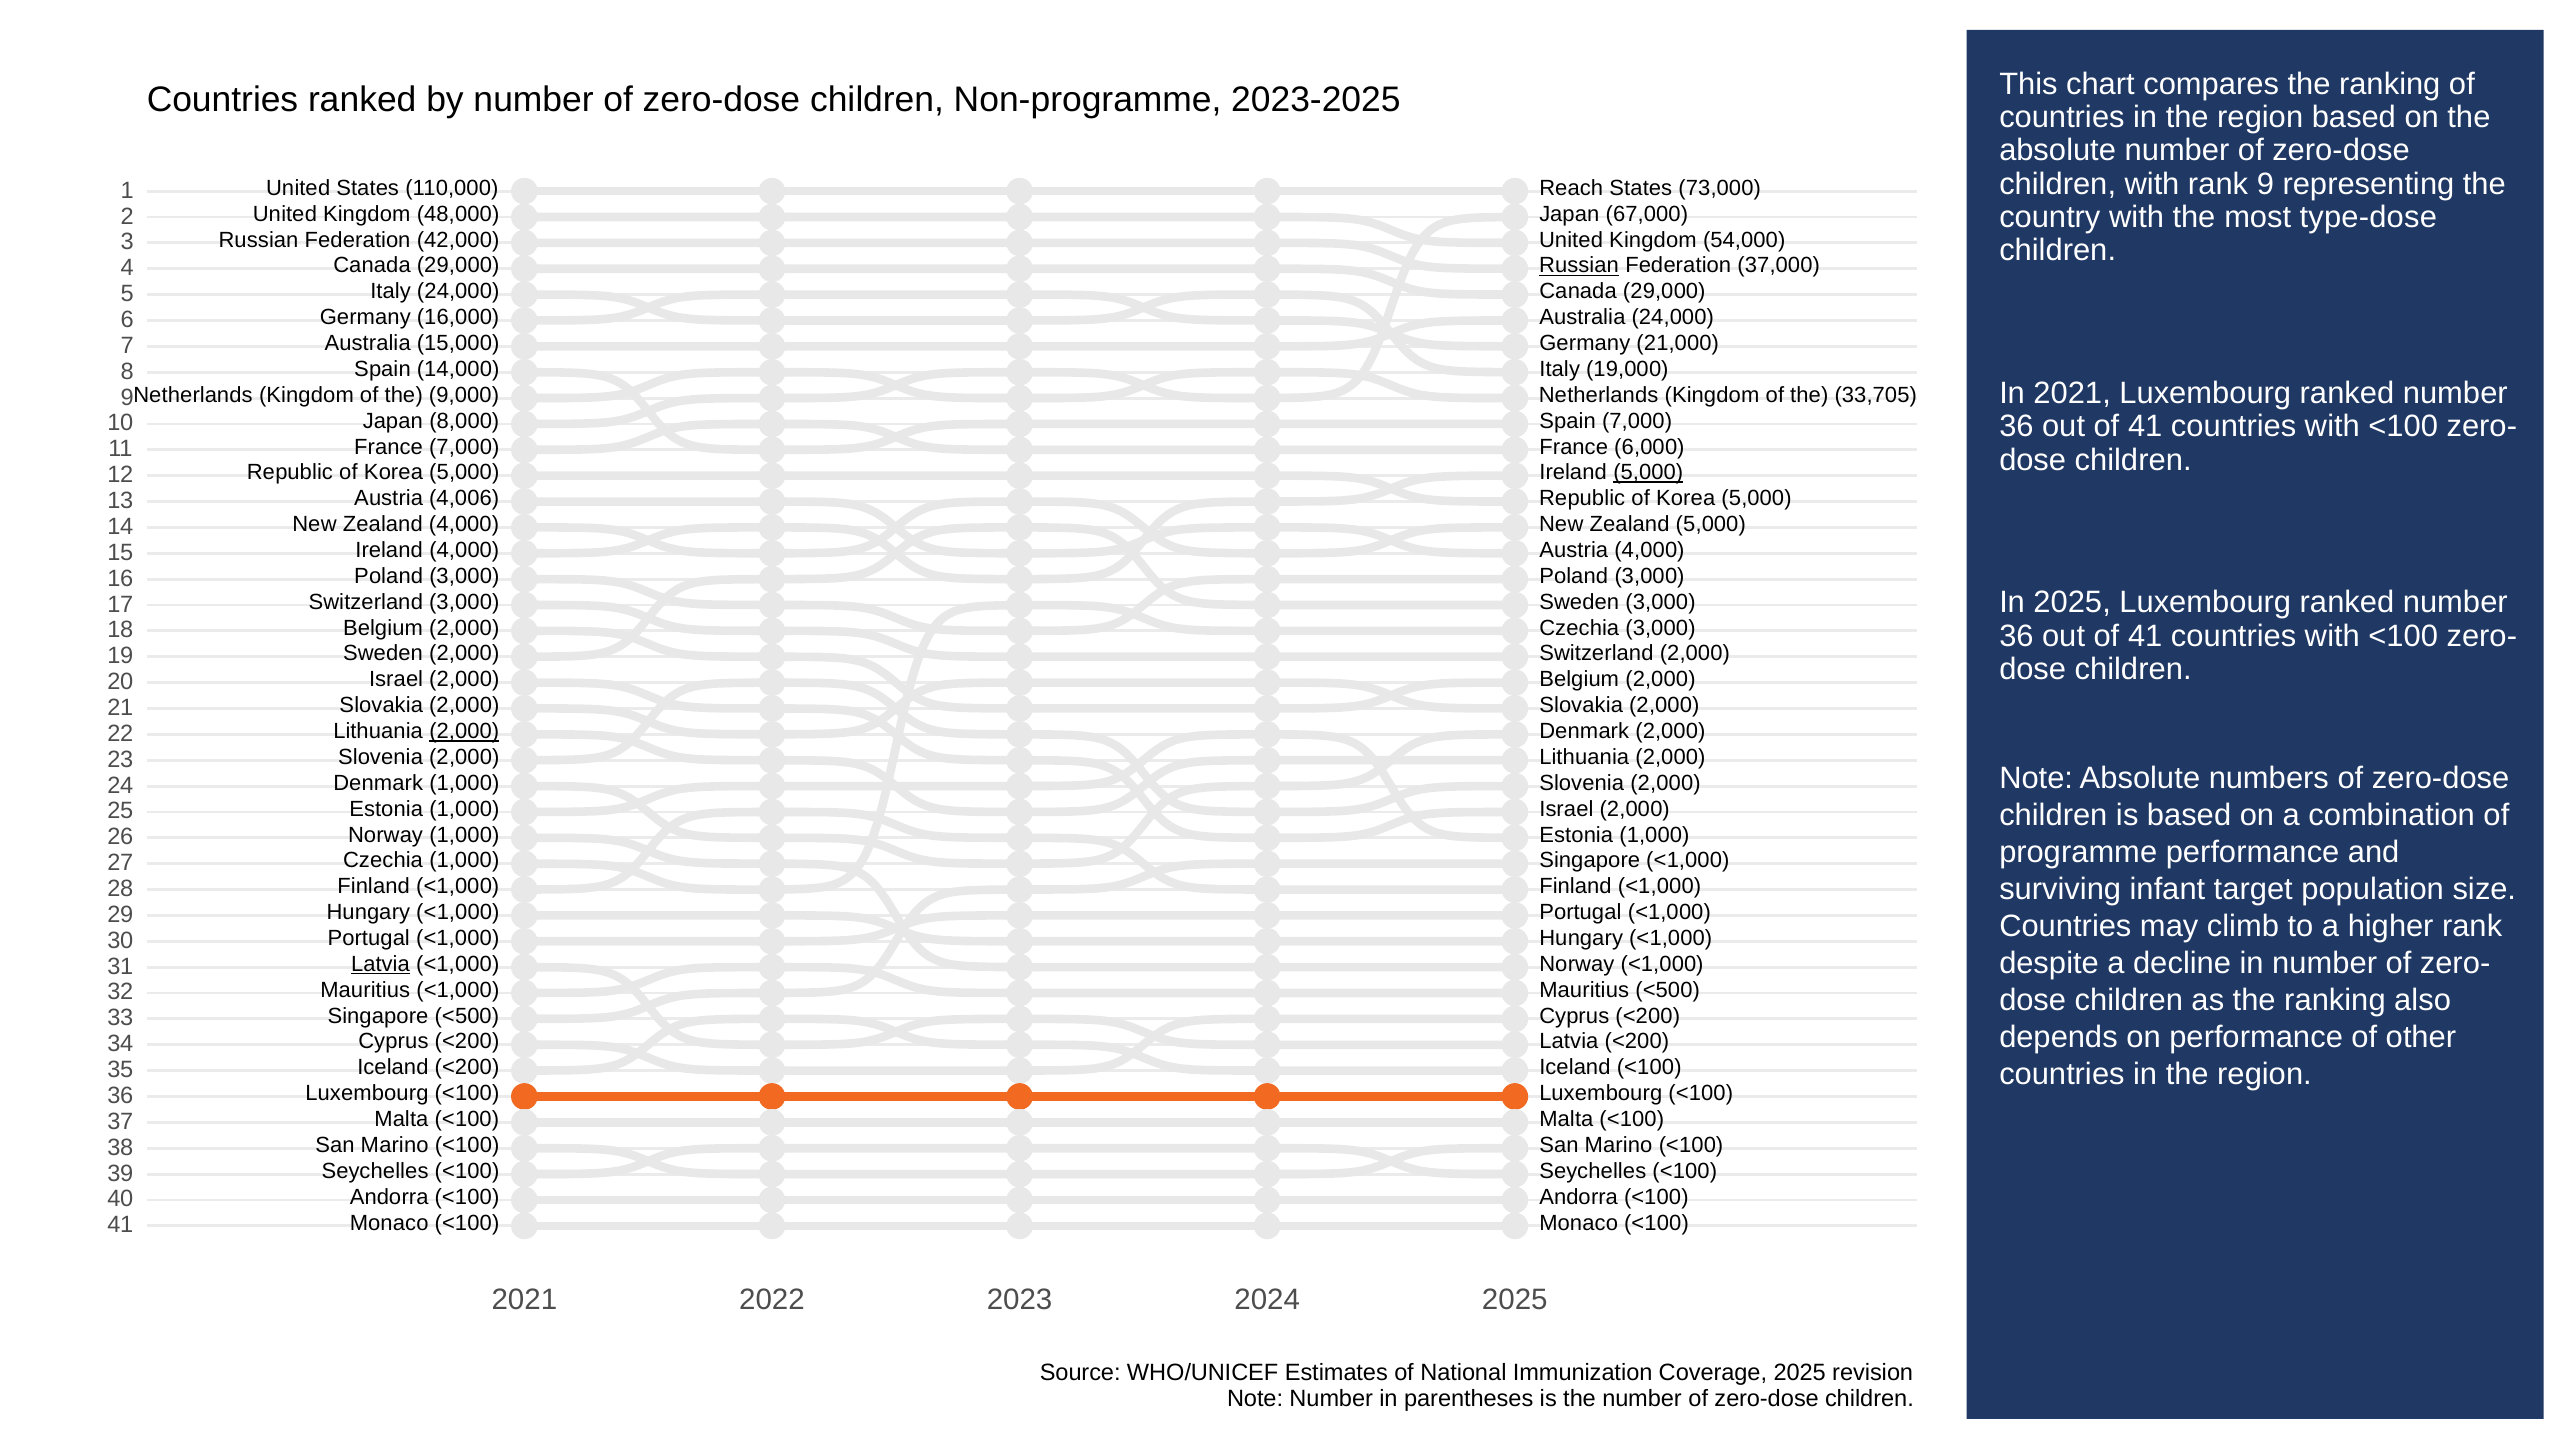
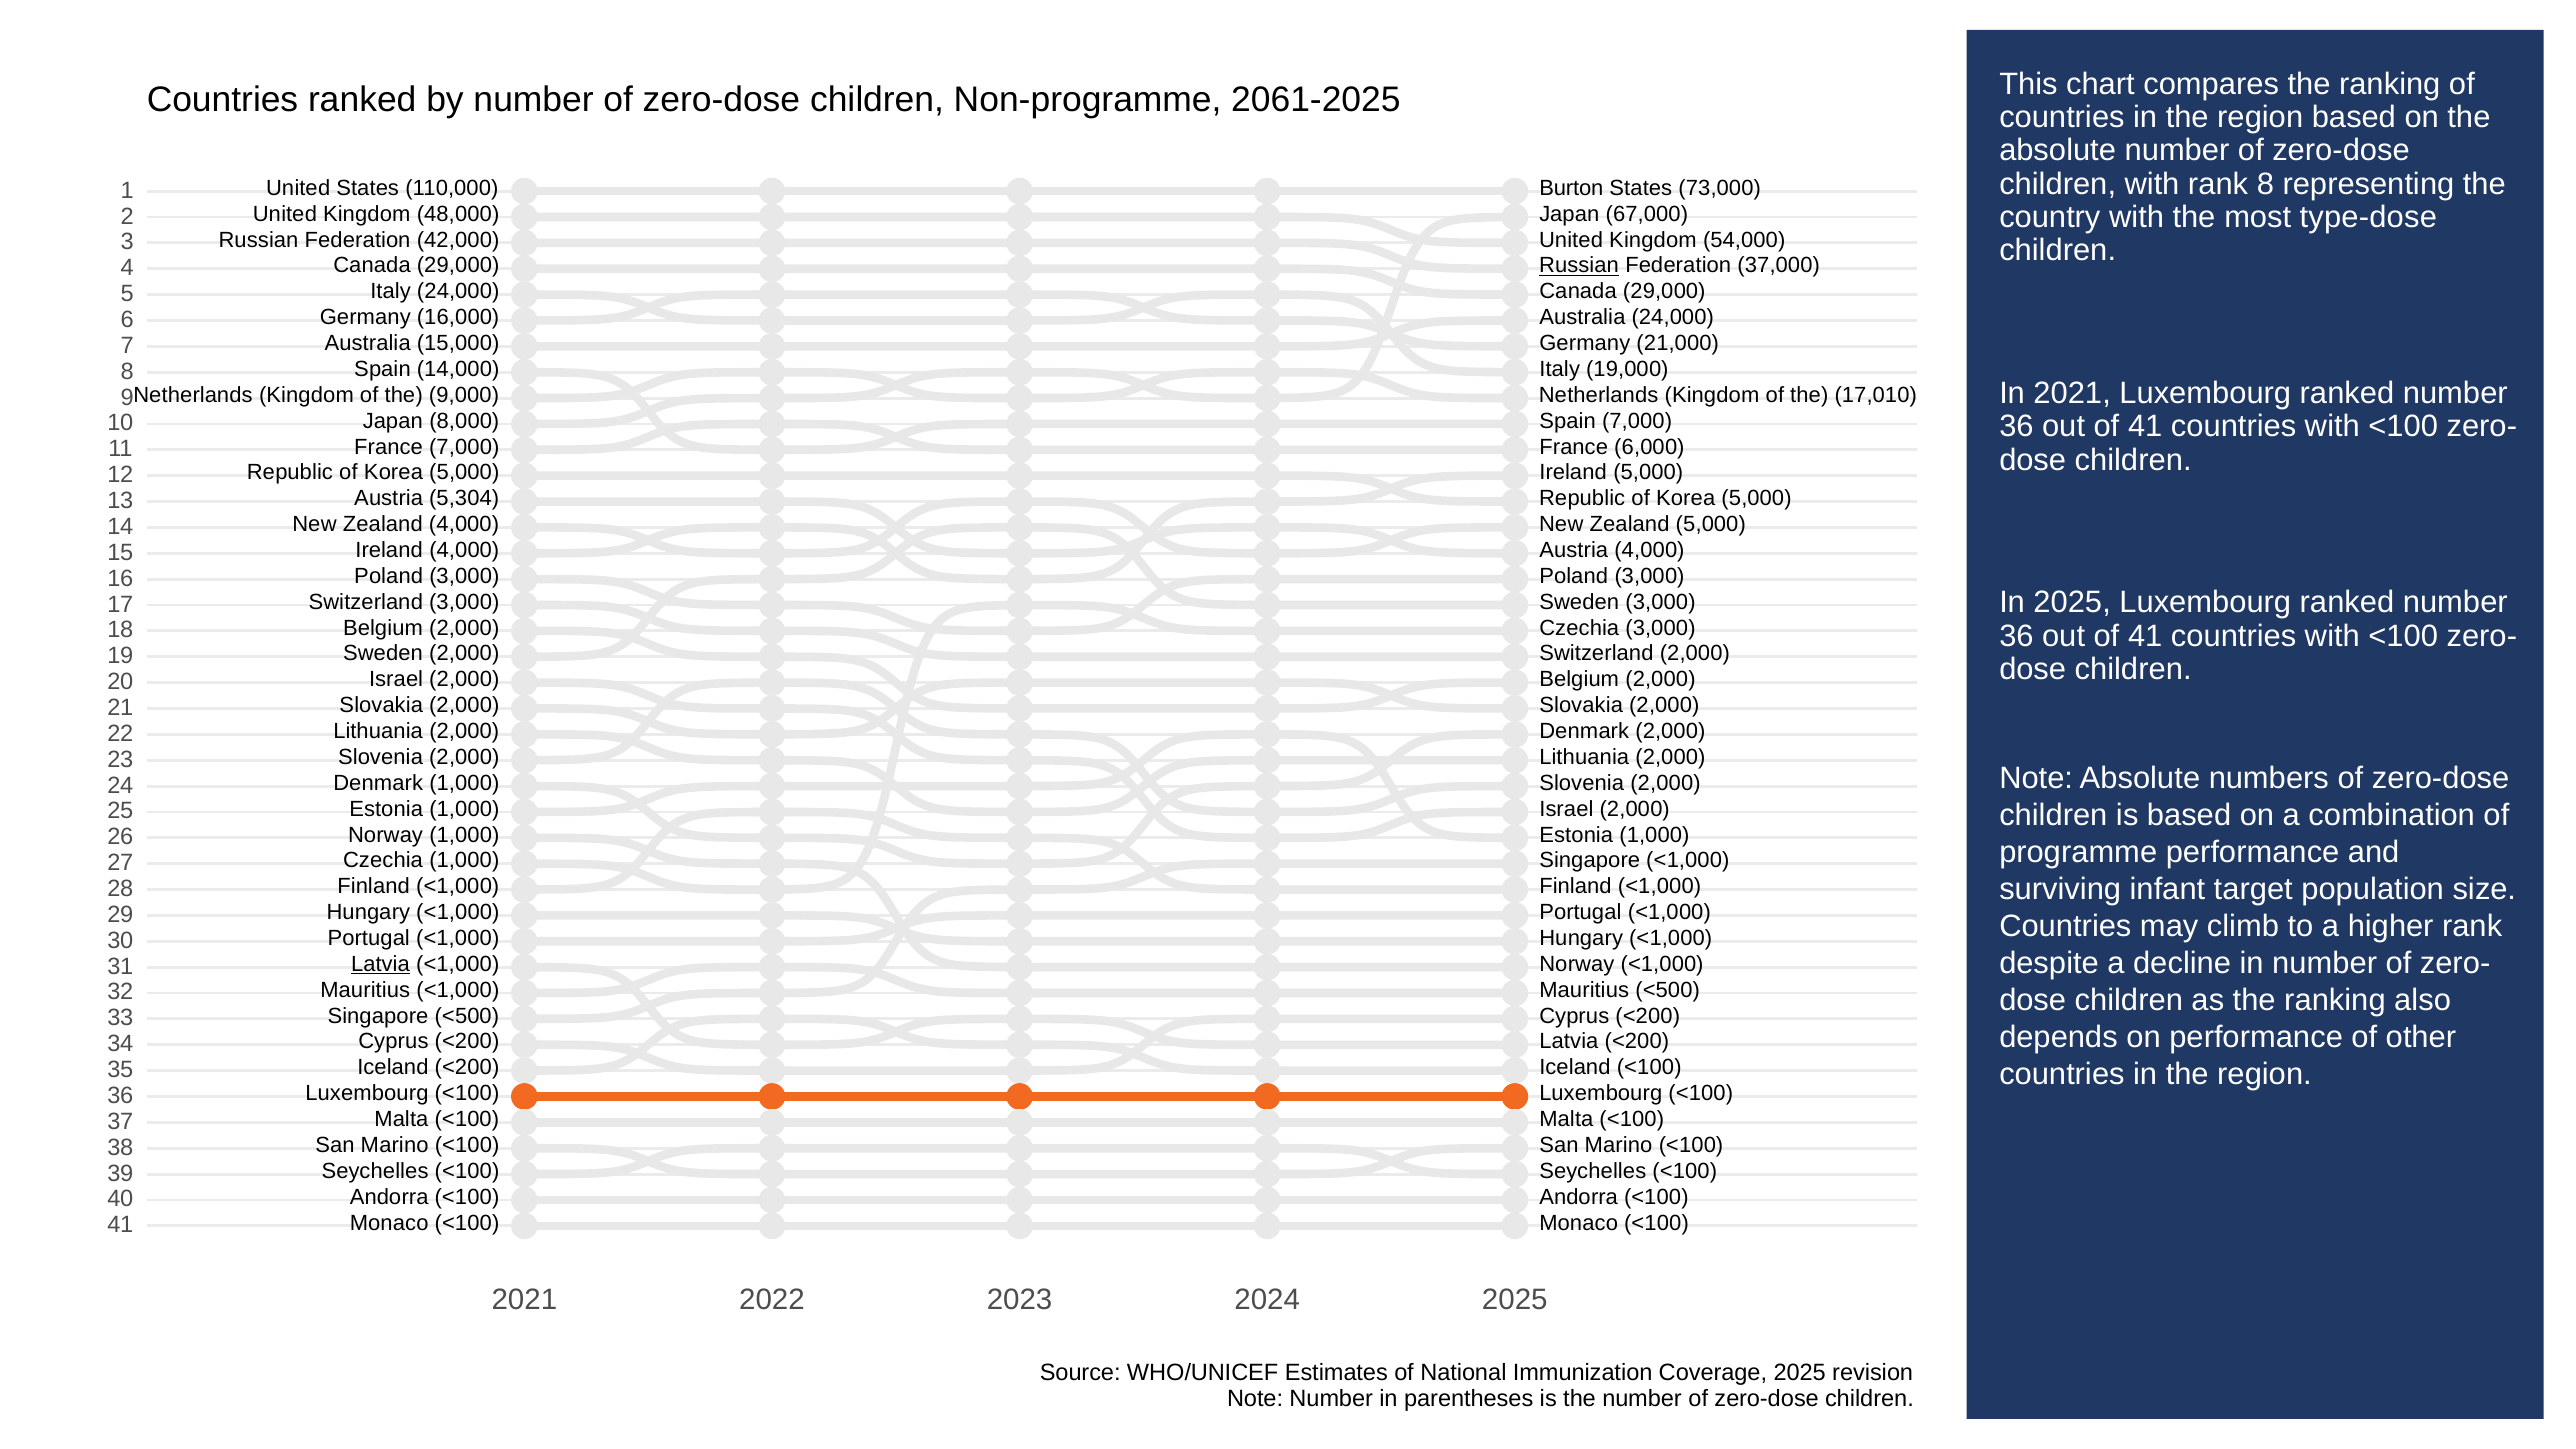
2023-2025: 2023-2025 -> 2061-2025
rank 9: 9 -> 8
Reach: Reach -> Burton
33,705: 33,705 -> 17,010
5,000 at (1648, 473) underline: present -> none
4,006: 4,006 -> 5,304
2,000 at (464, 731) underline: present -> none
